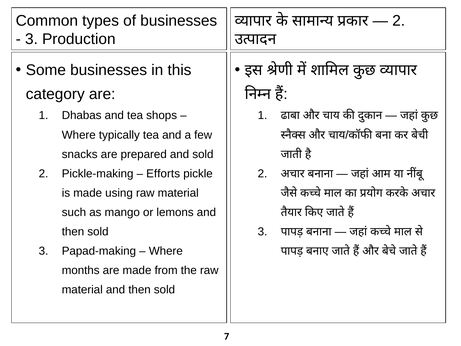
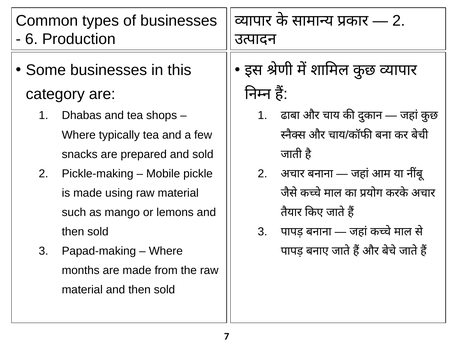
3 at (31, 39): 3 -> 6
Efforts: Efforts -> Mobile
